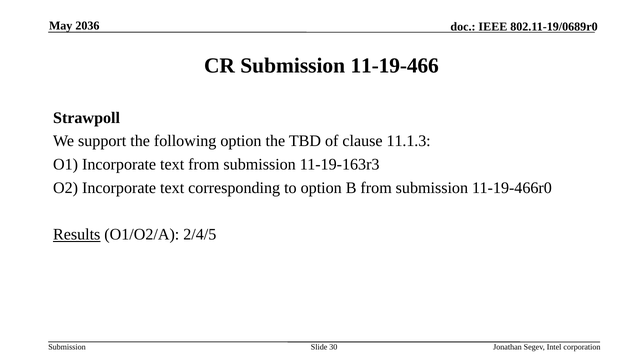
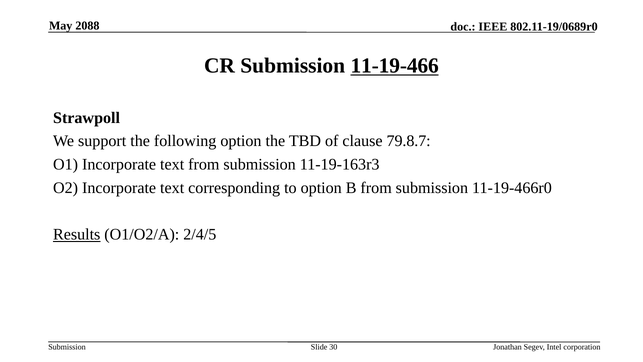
2036: 2036 -> 2088
11-19-466 underline: none -> present
11.1.3: 11.1.3 -> 79.8.7
